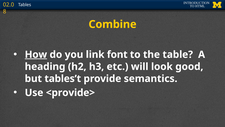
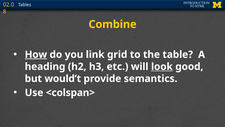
font: font -> grid
look underline: none -> present
tables’t: tables’t -> would’t
<provide>: <provide> -> <colspan>
